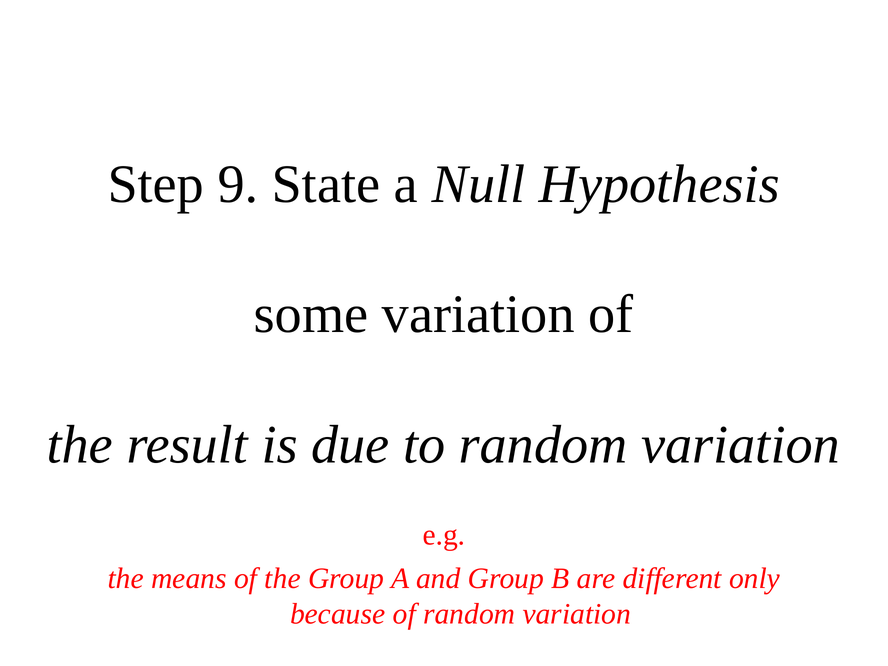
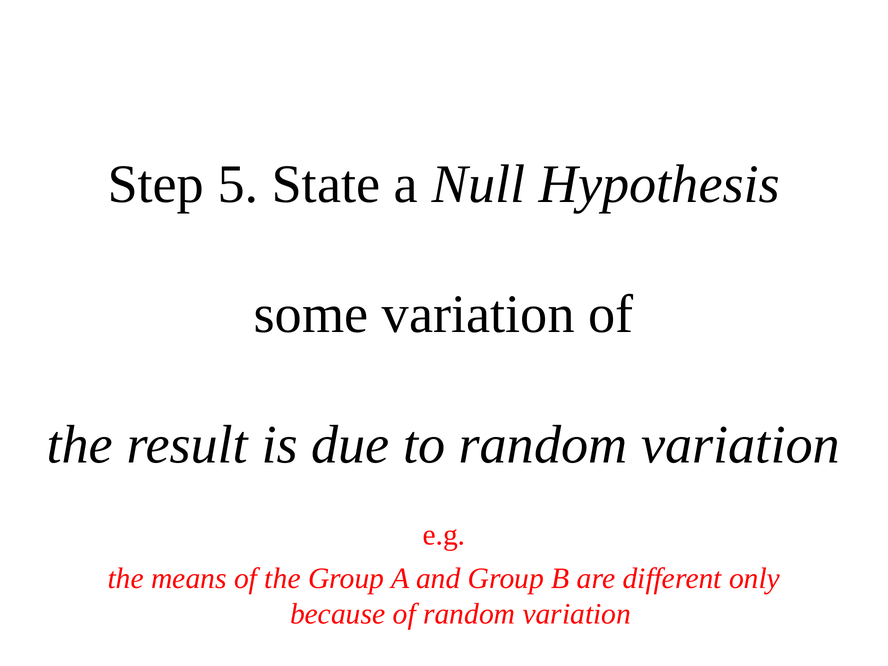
9: 9 -> 5
